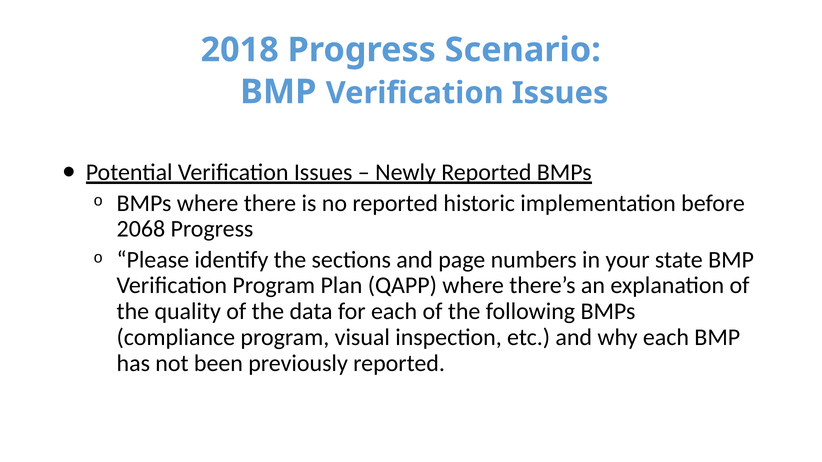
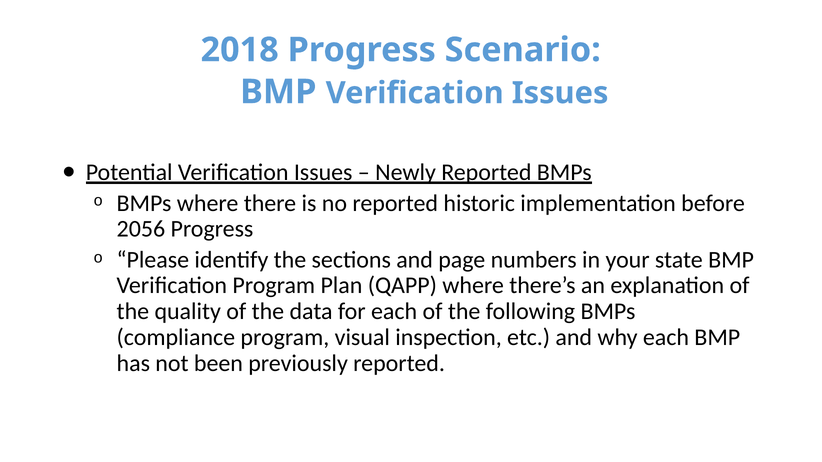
2068: 2068 -> 2056
